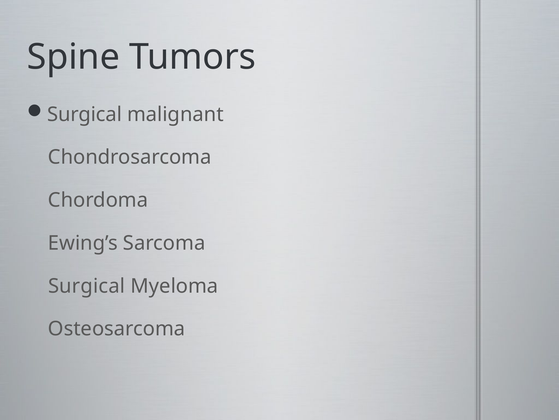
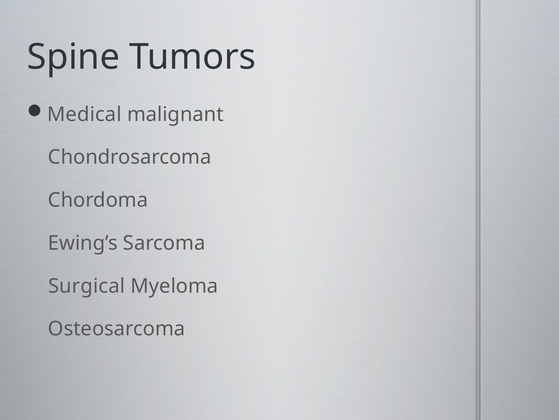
Surgical at (85, 114): Surgical -> Medical
